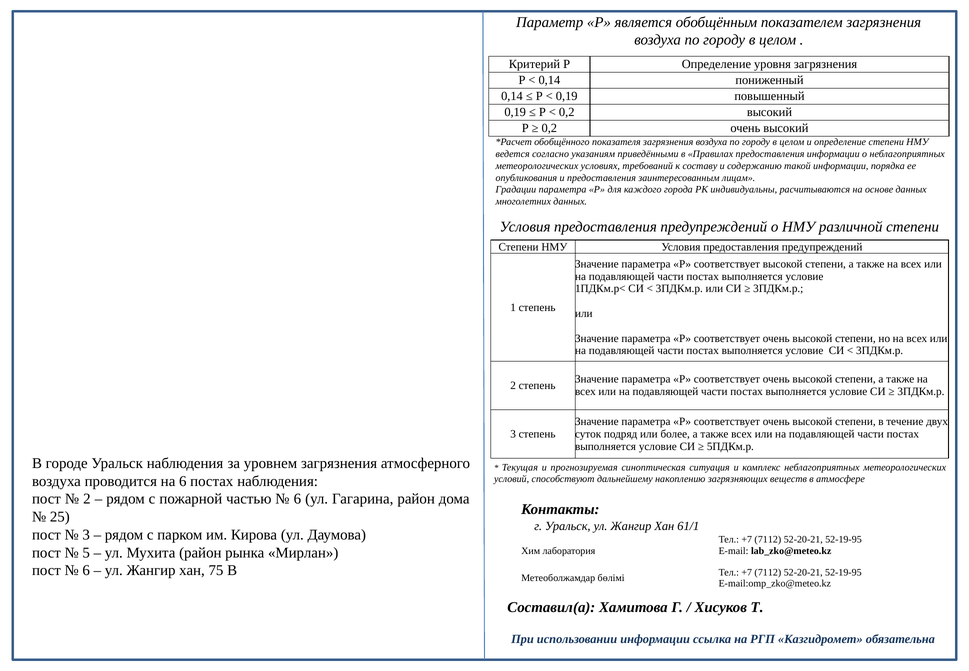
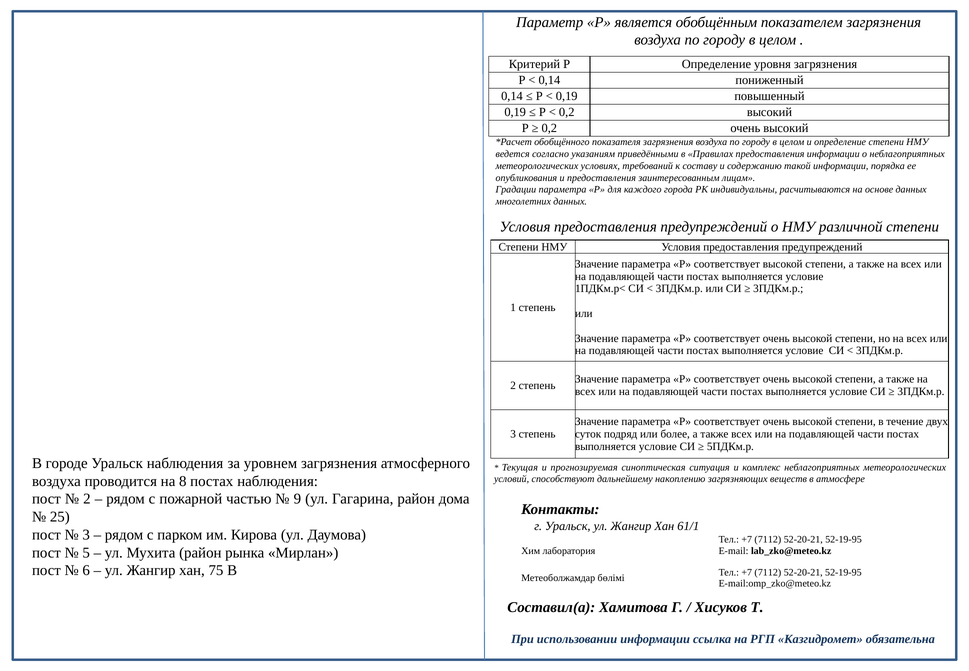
на 6: 6 -> 8
6 at (297, 499): 6 -> 9
